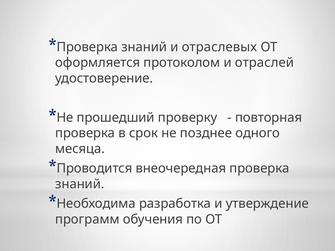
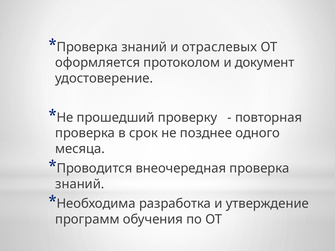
отраслей: отраслей -> документ
